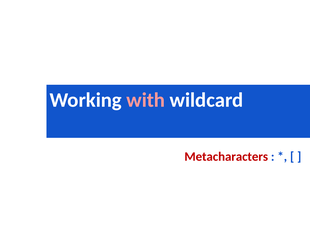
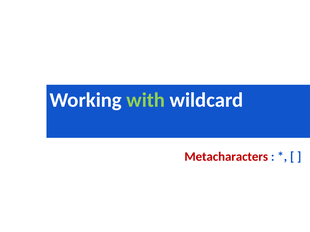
with colour: pink -> light green
